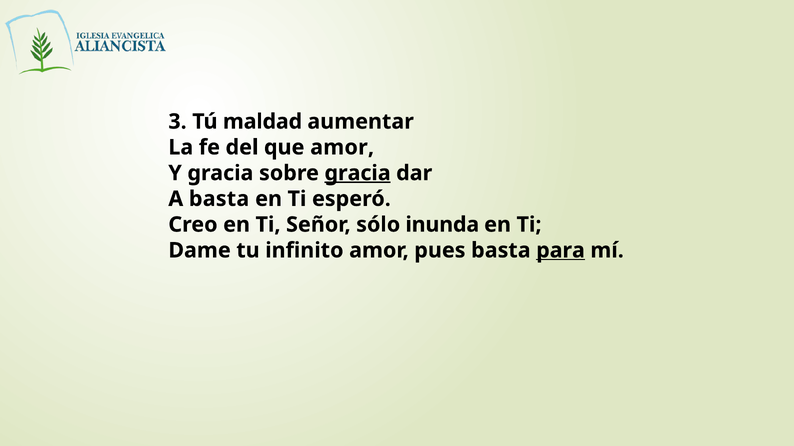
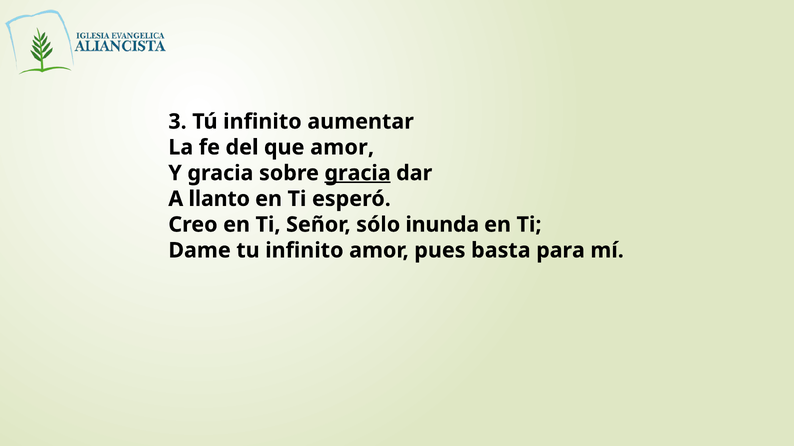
Tú maldad: maldad -> infinito
A basta: basta -> llanto
para underline: present -> none
